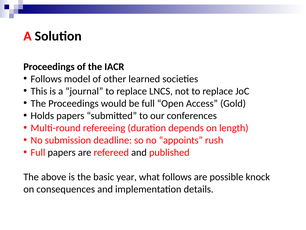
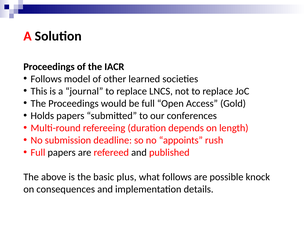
year: year -> plus
